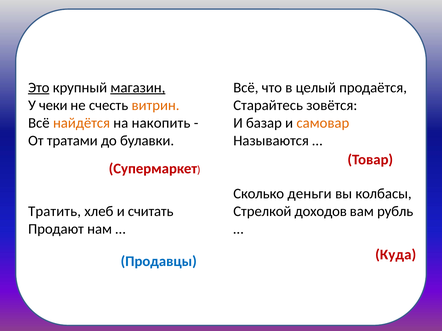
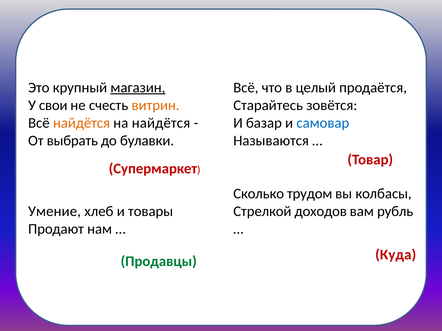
Это underline: present -> none
чеки: чеки -> свои
на накопить: накопить -> найдётся
самовар colour: orange -> blue
тратами: тратами -> выбрать
деньги: деньги -> трудом
Тратить: Тратить -> Умение
считать: считать -> товары
Продавцы colour: blue -> green
